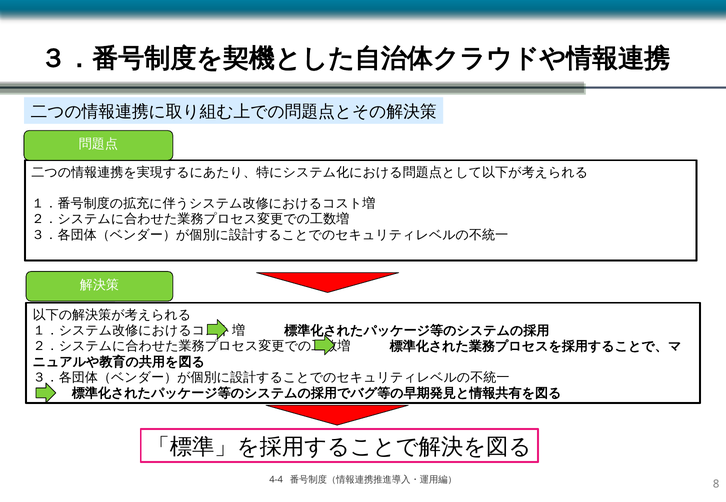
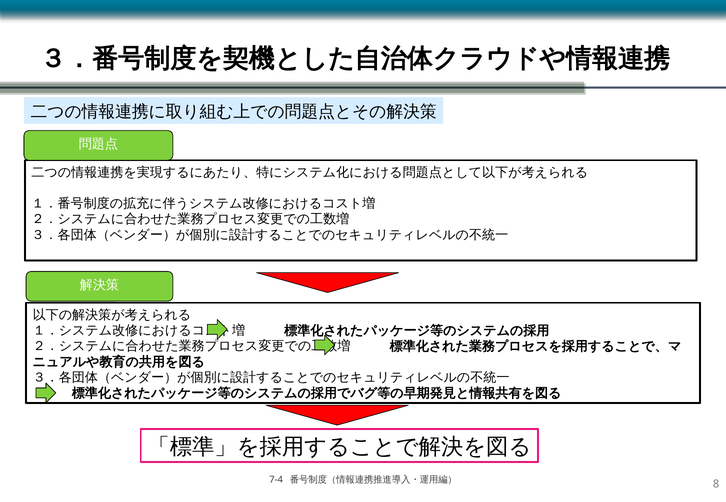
4-4: 4-4 -> 7-4
